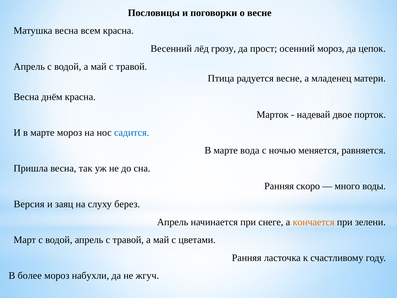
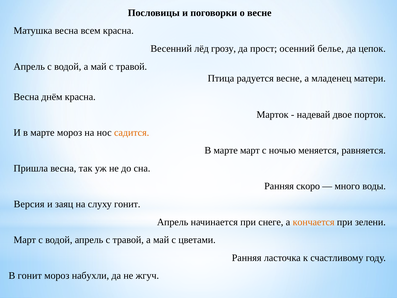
осенний мороз: мороз -> белье
садится colour: blue -> orange
марте вода: вода -> март
слуху берез: берез -> гонит
В более: более -> гонит
